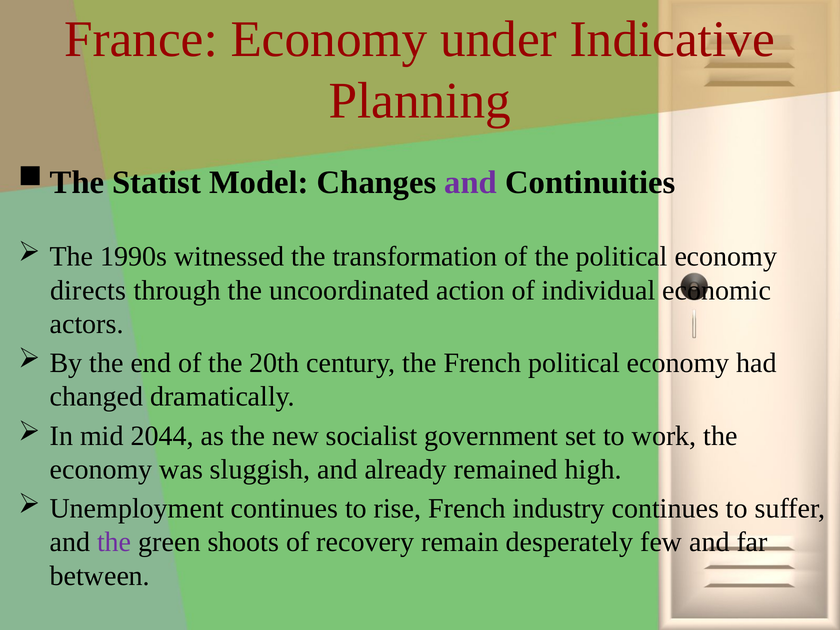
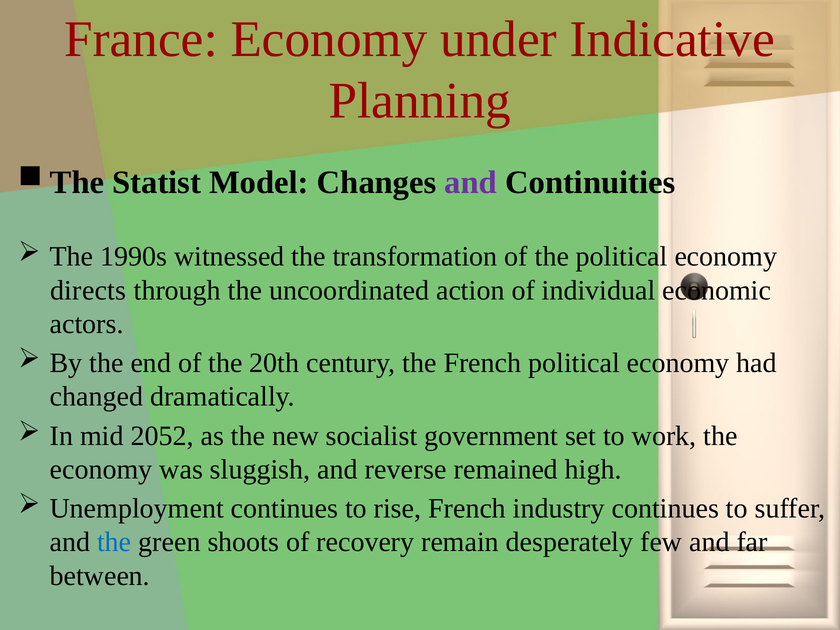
2044: 2044 -> 2052
already: already -> reverse
the at (114, 542) colour: purple -> blue
